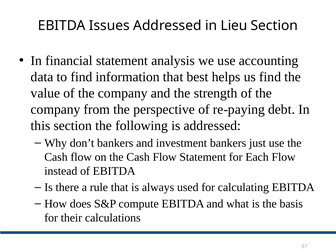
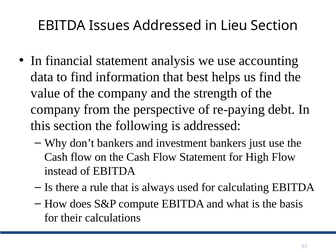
Each: Each -> High
